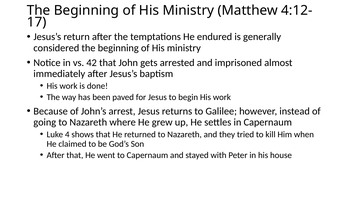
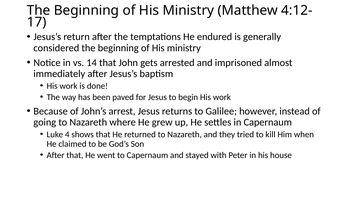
42: 42 -> 14
